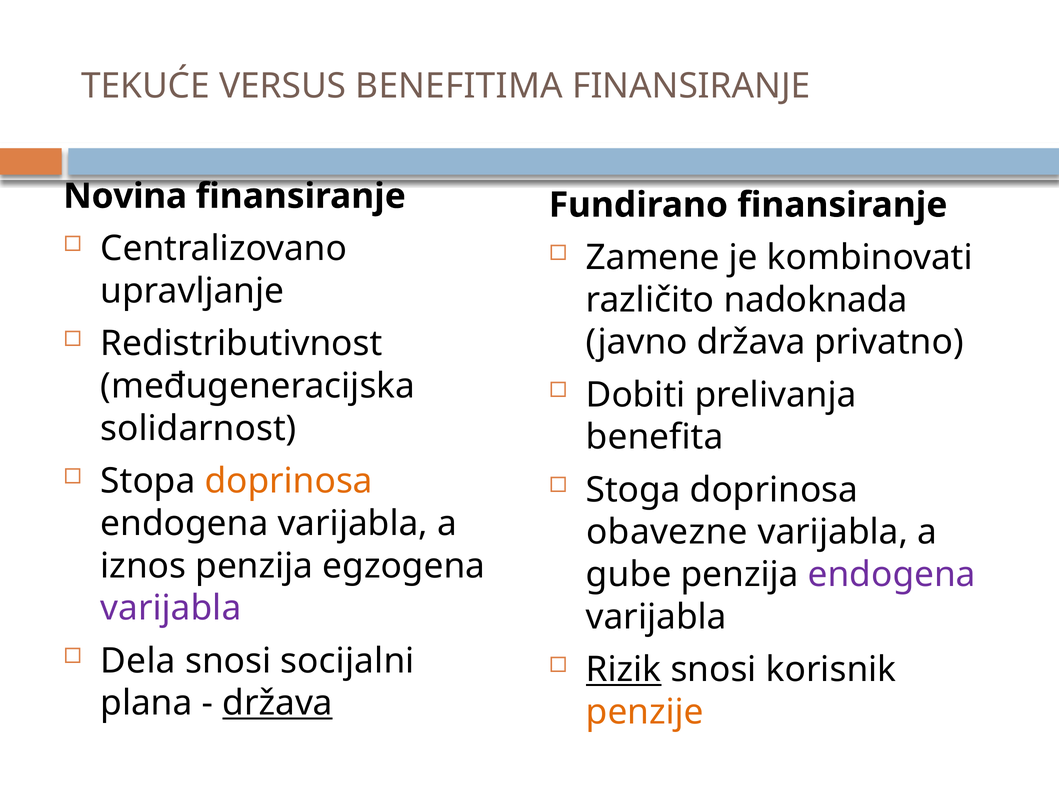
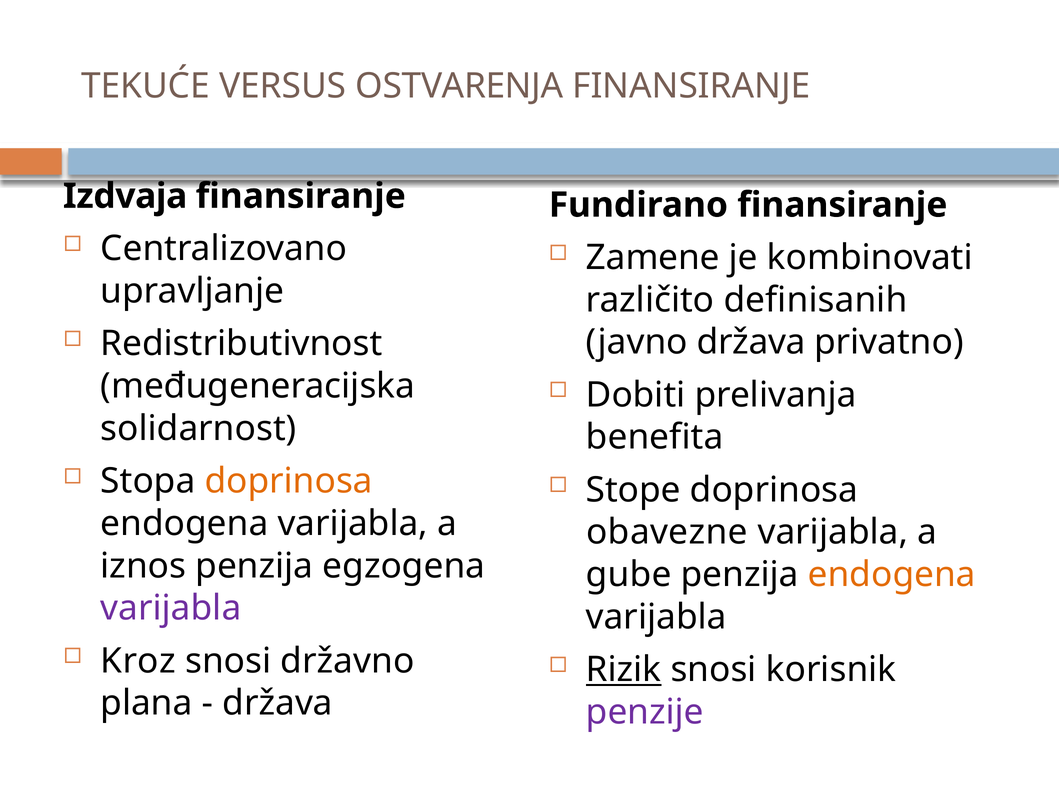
BENEFITIMA: BENEFITIMA -> OSTVARENJA
Novina: Novina -> Izdvaja
nadoknada: nadoknada -> definisanih
Stoga: Stoga -> Stope
endogena at (892, 575) colour: purple -> orange
Dela: Dela -> Kroz
socijalni: socijalni -> državno
država at (278, 703) underline: present -> none
penzije colour: orange -> purple
